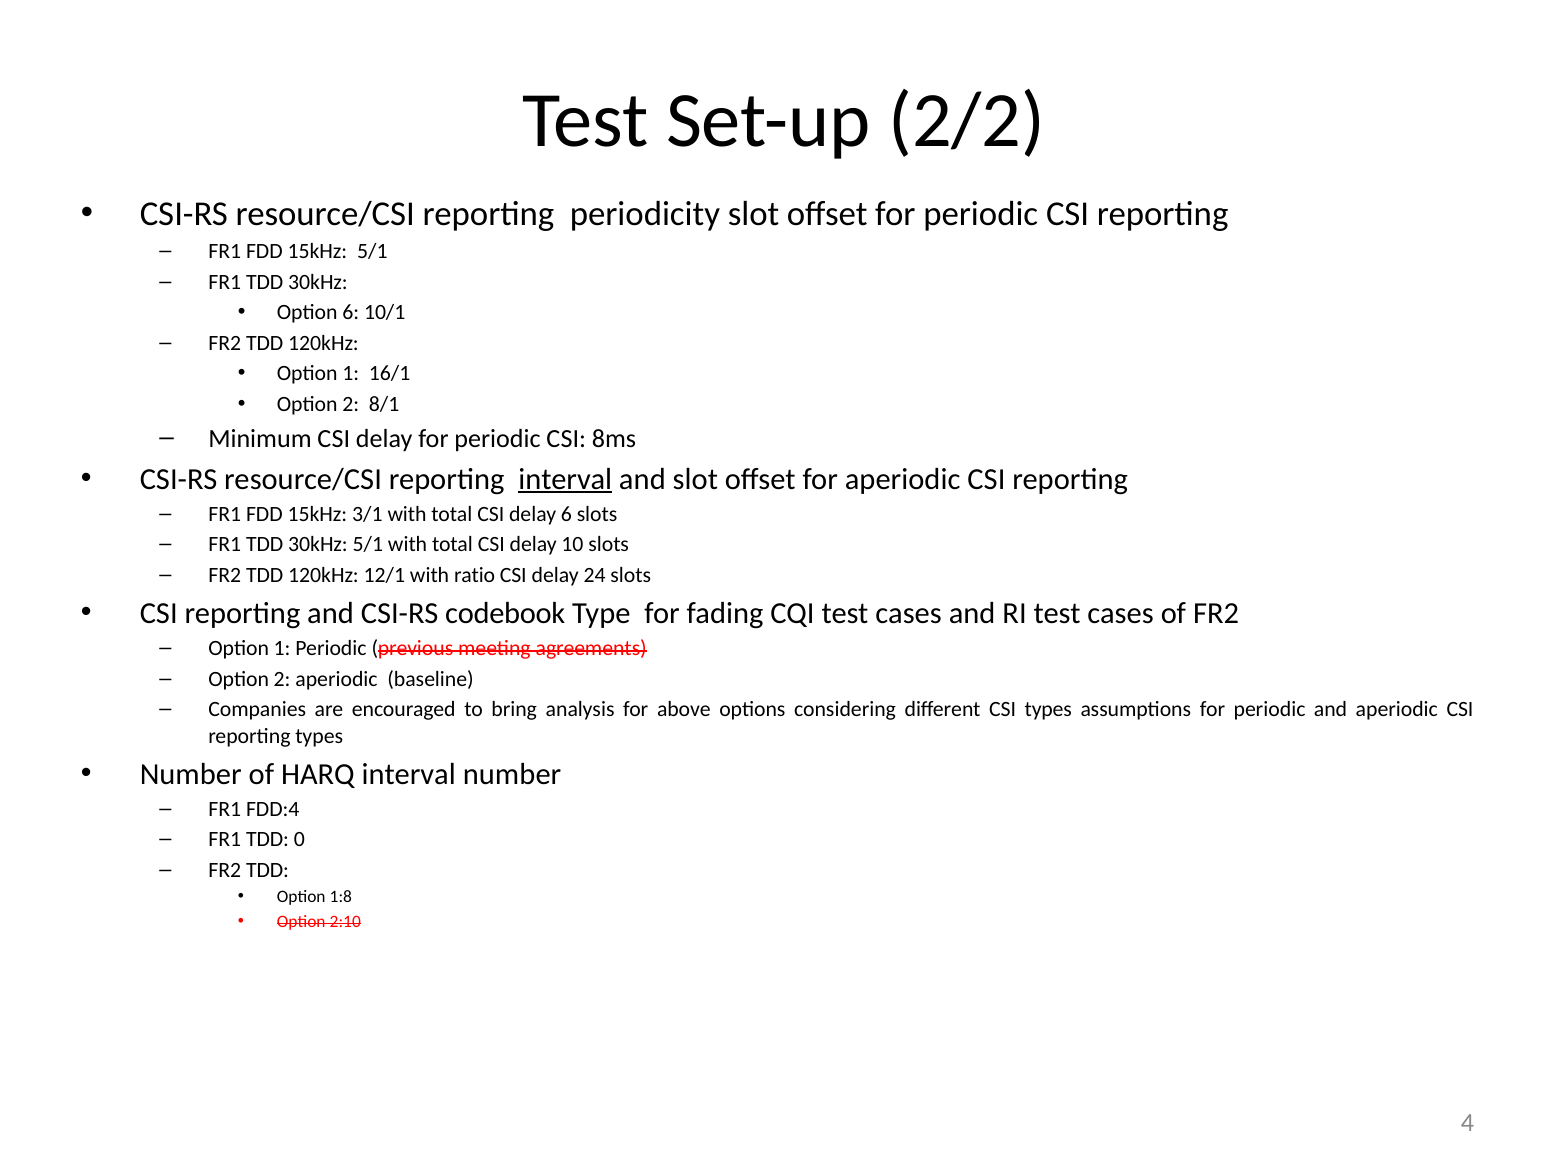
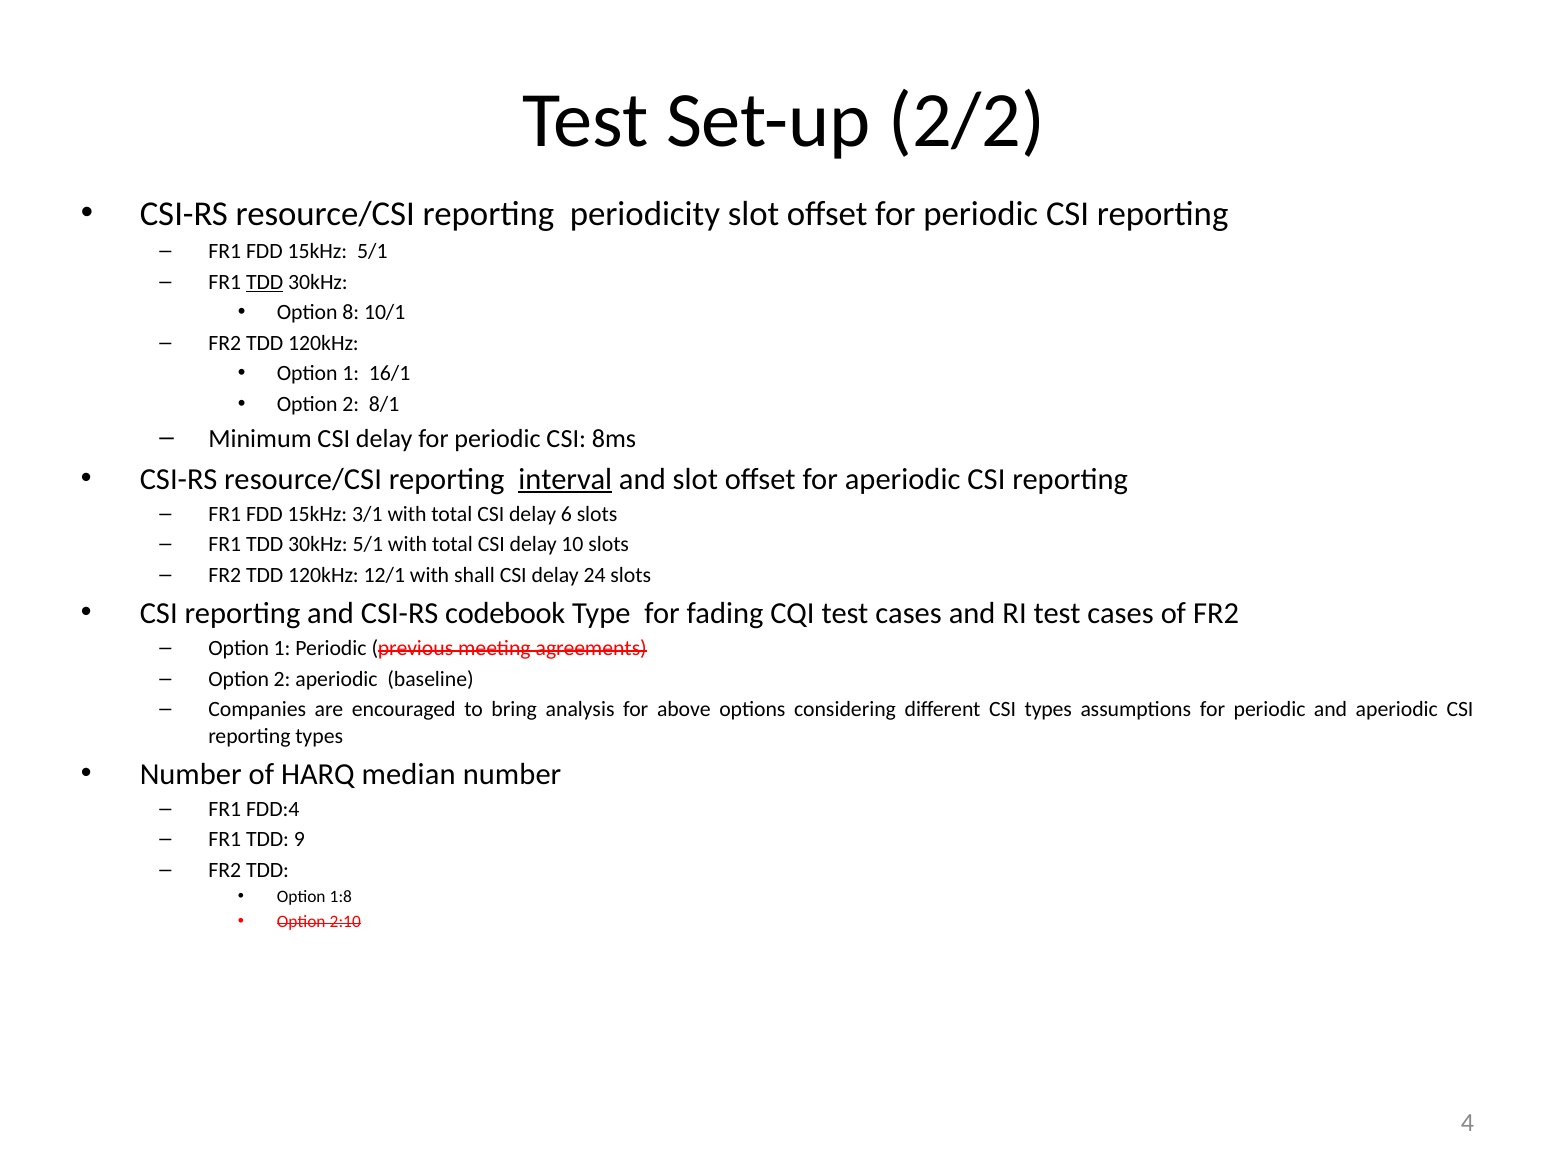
TDD at (265, 282) underline: none -> present
Option 6: 6 -> 8
ratio: ratio -> shall
HARQ interval: interval -> median
0: 0 -> 9
